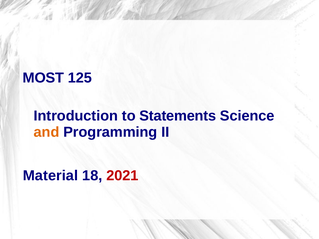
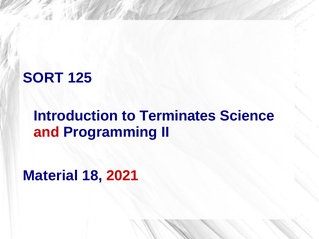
MOST: MOST -> SORT
Statements: Statements -> Terminates
and colour: orange -> red
